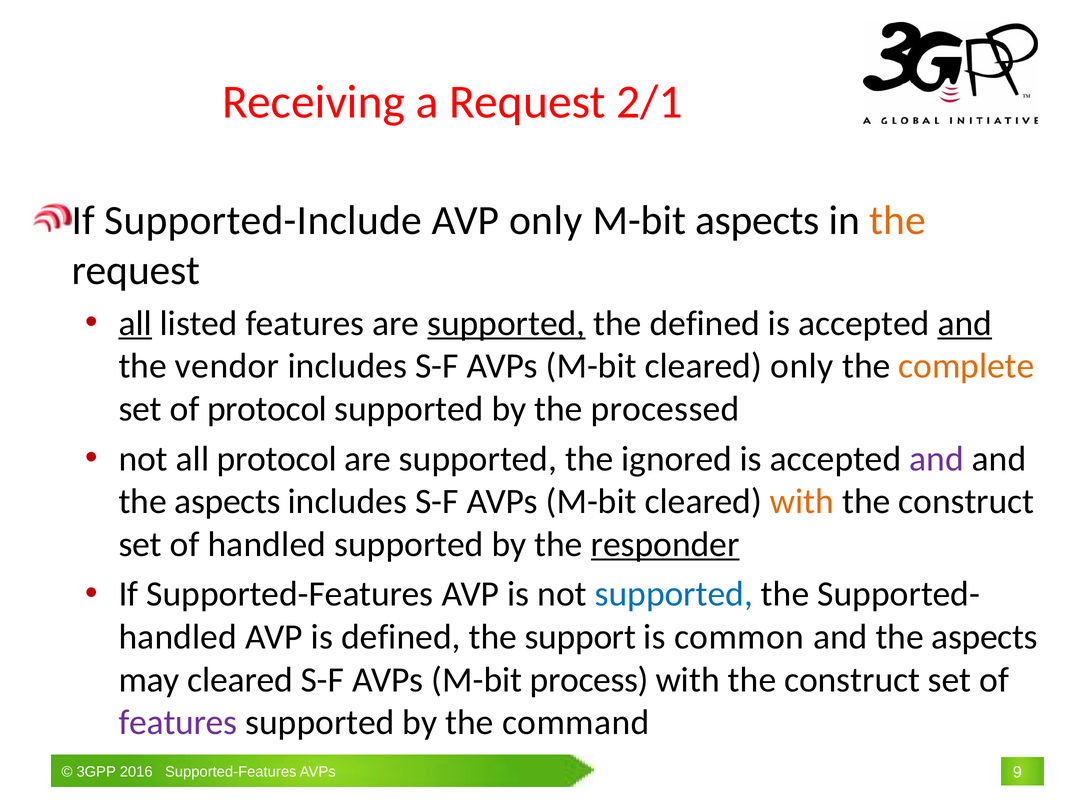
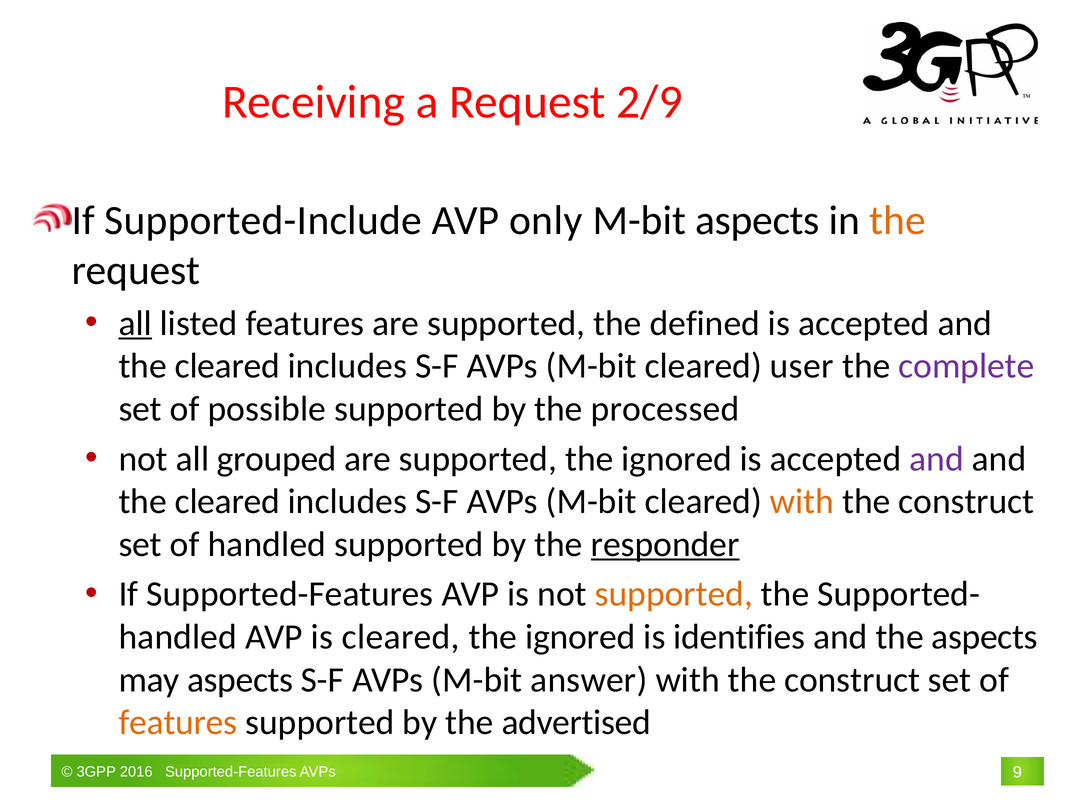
2/1: 2/1 -> 2/9
supported at (506, 323) underline: present -> none
and at (965, 323) underline: present -> none
vendor at (227, 366): vendor -> cleared
cleared only: only -> user
complete colour: orange -> purple
of protocol: protocol -> possible
all protocol: protocol -> grouped
aspects at (227, 501): aspects -> cleared
supported at (674, 594) colour: blue -> orange
is defined: defined -> cleared
support at (580, 637): support -> ignored
common: common -> identifies
may cleared: cleared -> aspects
process: process -> answer
features at (178, 722) colour: purple -> orange
command: command -> advertised
